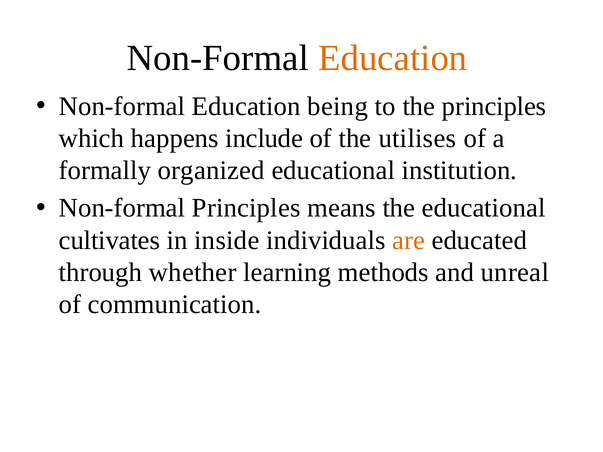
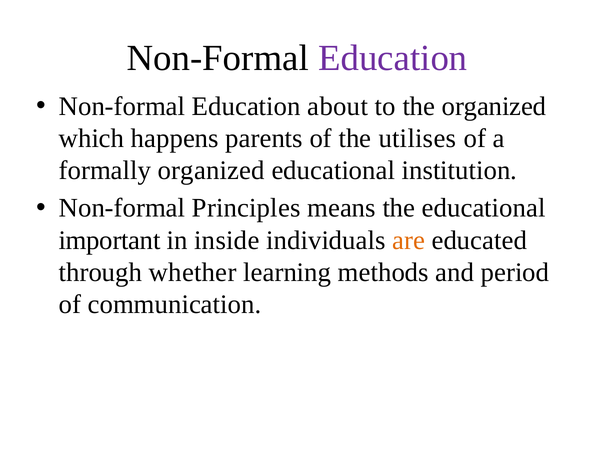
Education at (393, 58) colour: orange -> purple
being: being -> about
the principles: principles -> organized
include: include -> parents
cultivates: cultivates -> important
unreal: unreal -> period
